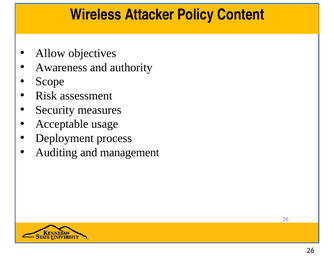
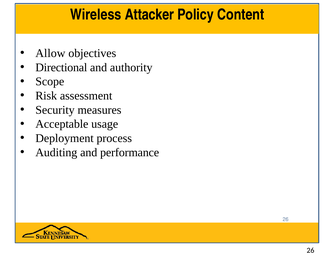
Awareness: Awareness -> Directional
management: management -> performance
